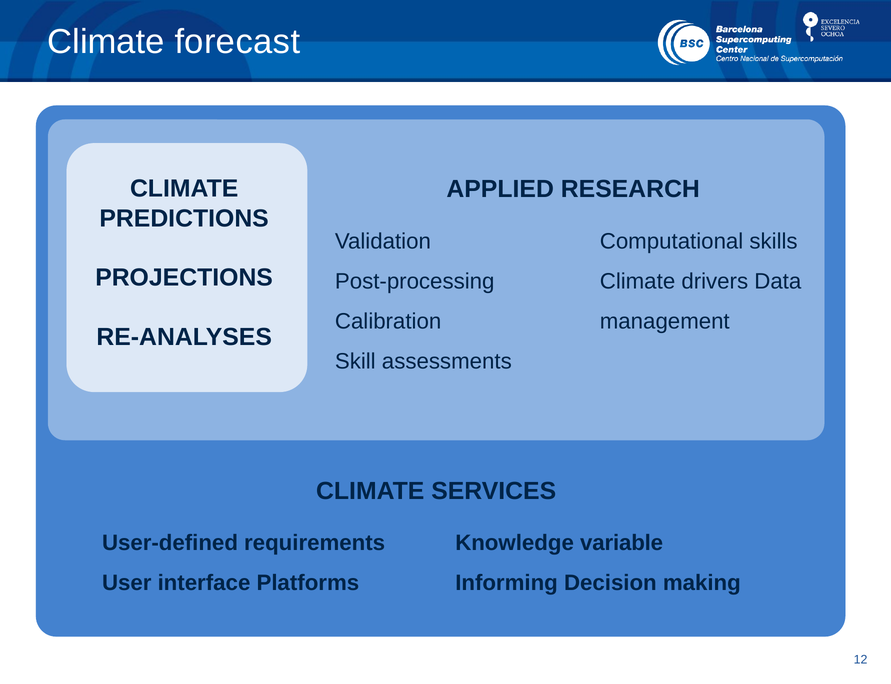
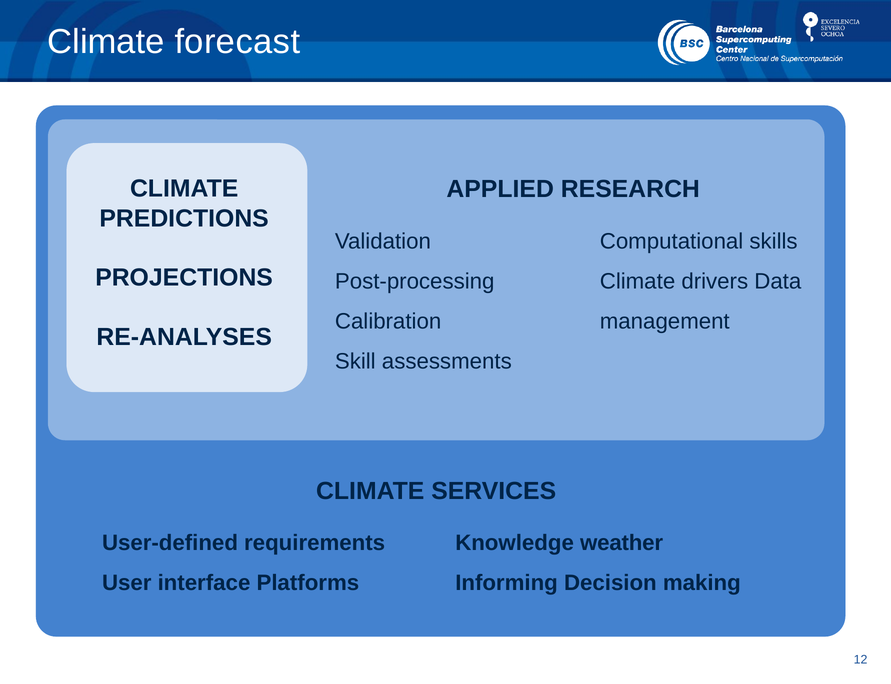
variable: variable -> weather
